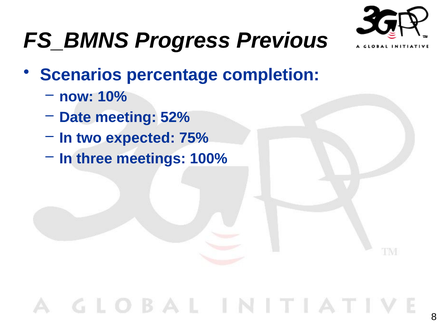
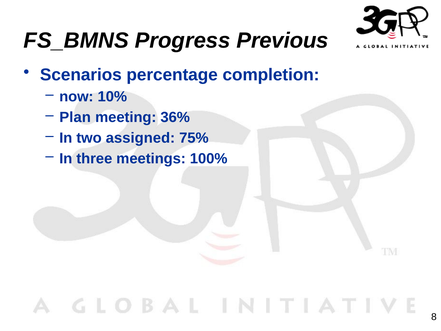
Date: Date -> Plan
52%: 52% -> 36%
expected: expected -> assigned
